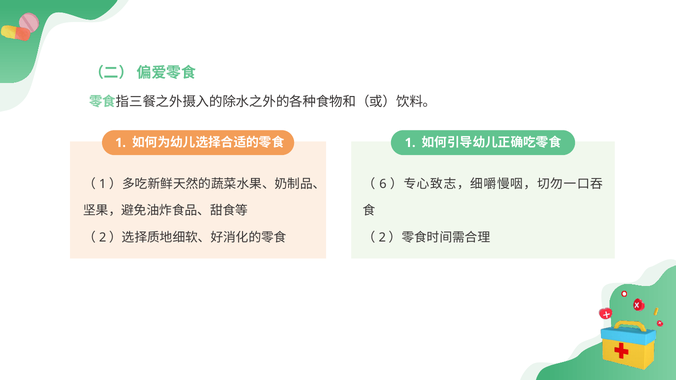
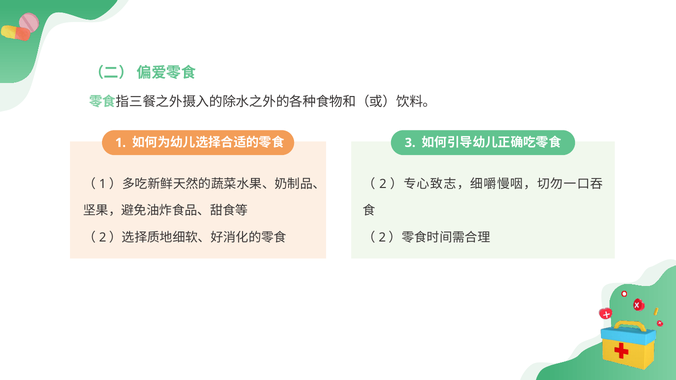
1 at (410, 143): 1 -> 3
6: 6 -> 2
